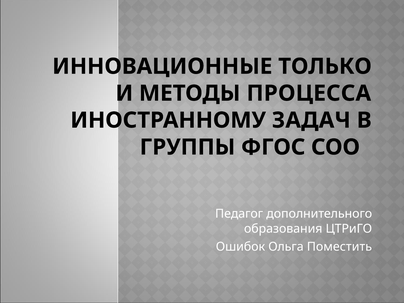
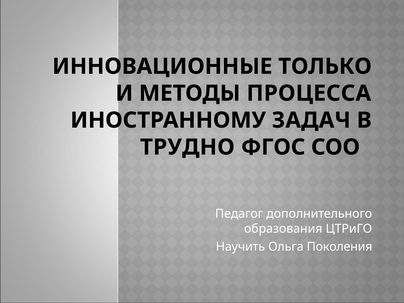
ГРУППЫ: ГРУППЫ -> ТРУДНО
Ошибок: Ошибок -> Научить
Поместить: Поместить -> Поколения
